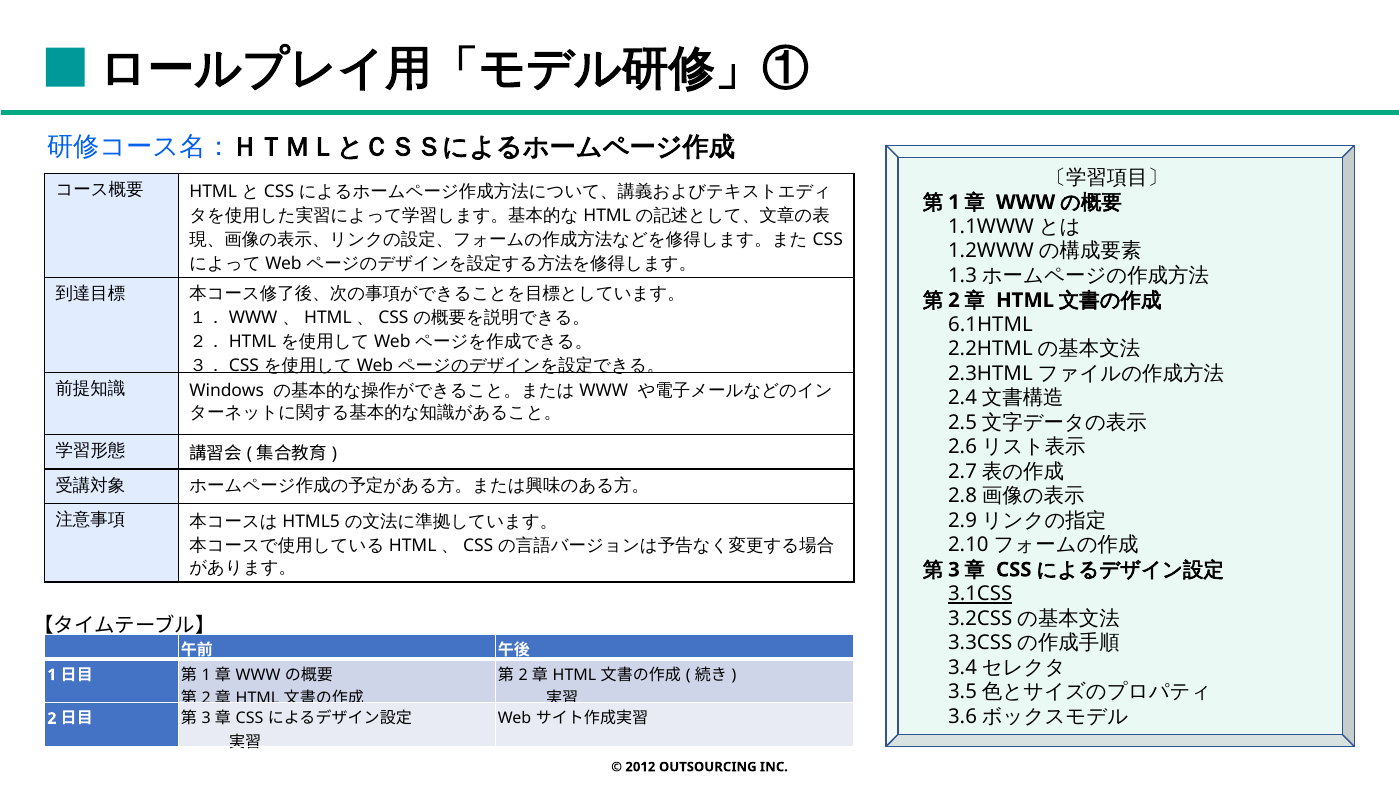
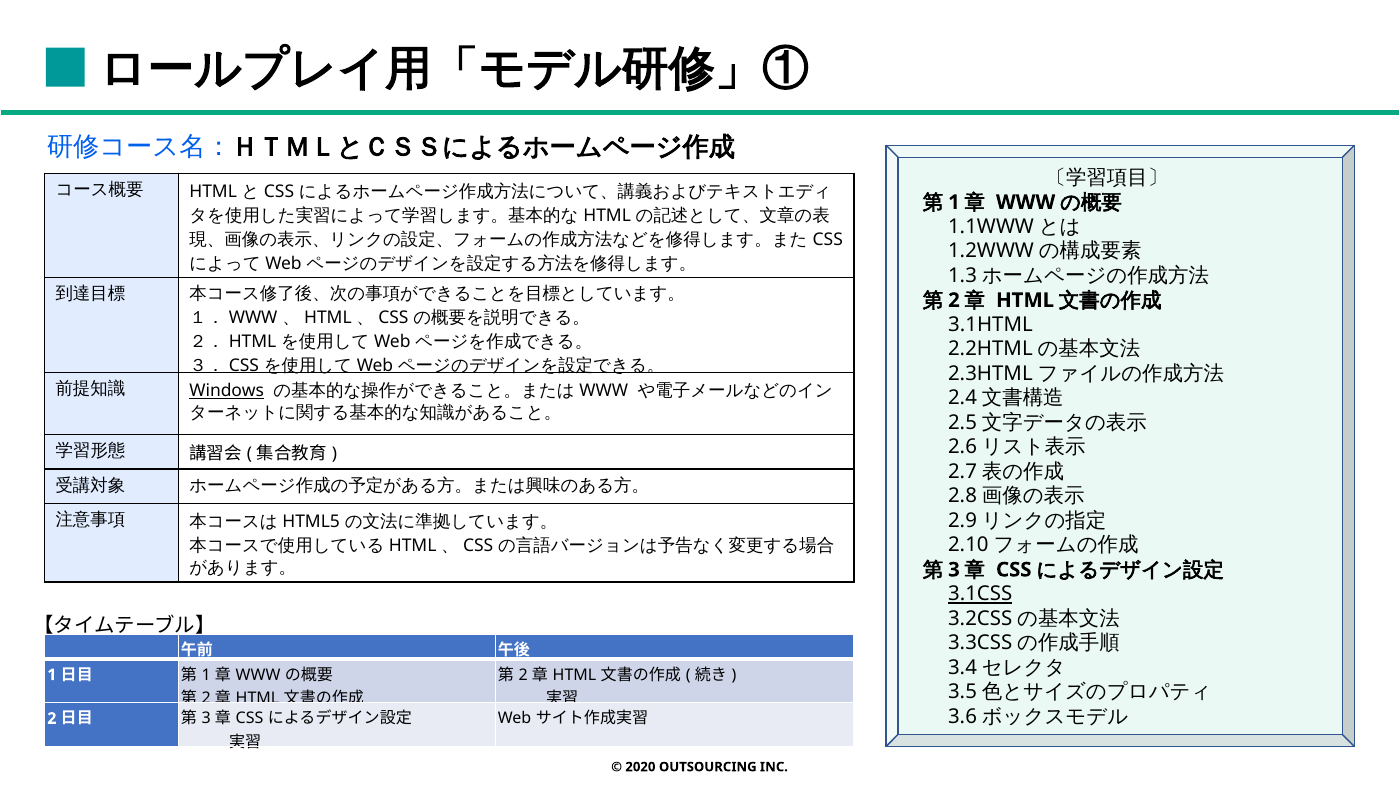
6.1HTML: 6.1HTML -> 3.1HTML
Windows underline: none -> present
2012: 2012 -> 2020
